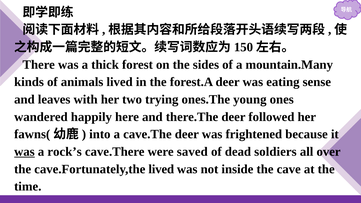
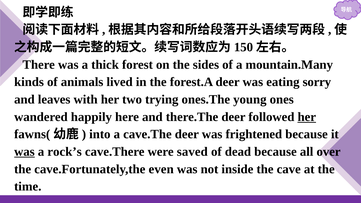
sense: sense -> sorry
her at (307, 117) underline: none -> present
dead soldiers: soldiers -> because
cave.Fortunately,the lived: lived -> even
